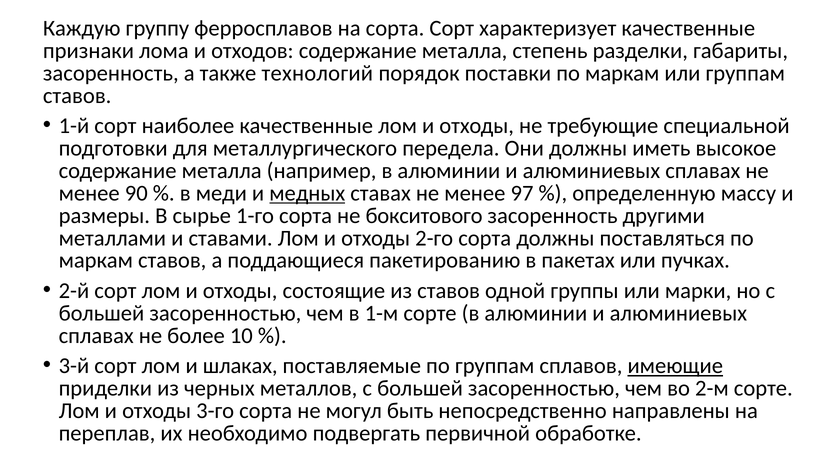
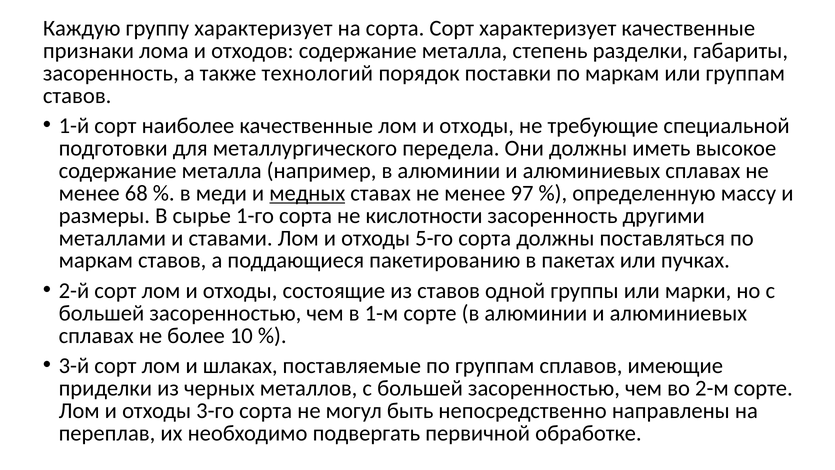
группу ферросплавов: ферросплавов -> характеризует
90: 90 -> 68
бокситового: бокситового -> кислотности
2-го: 2-го -> 5-го
имеющие underline: present -> none
